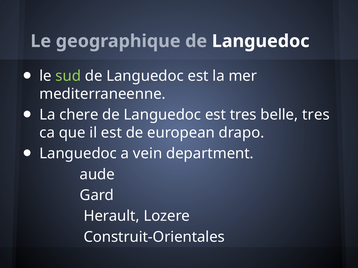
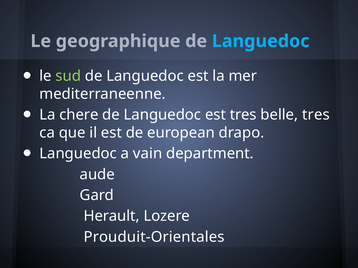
Languedoc at (261, 41) colour: white -> light blue
vein: vein -> vain
Construit-Orientales: Construit-Orientales -> Prouduit-Orientales
